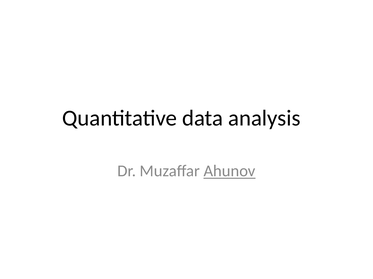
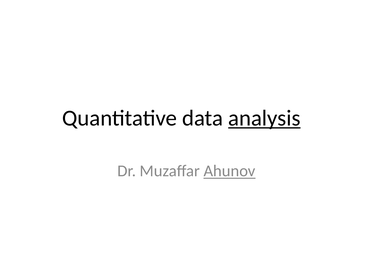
analysis underline: none -> present
